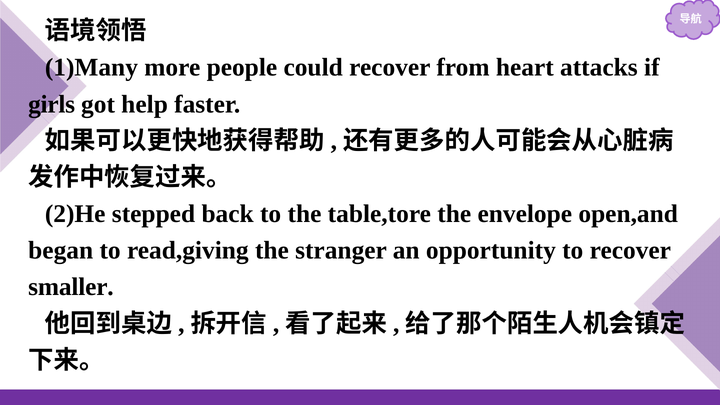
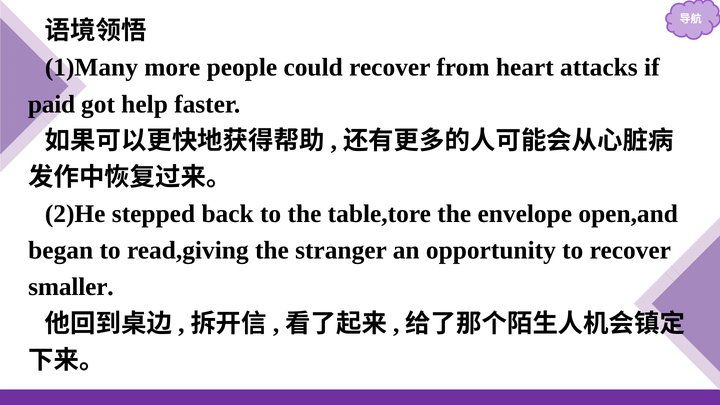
girls: girls -> paid
